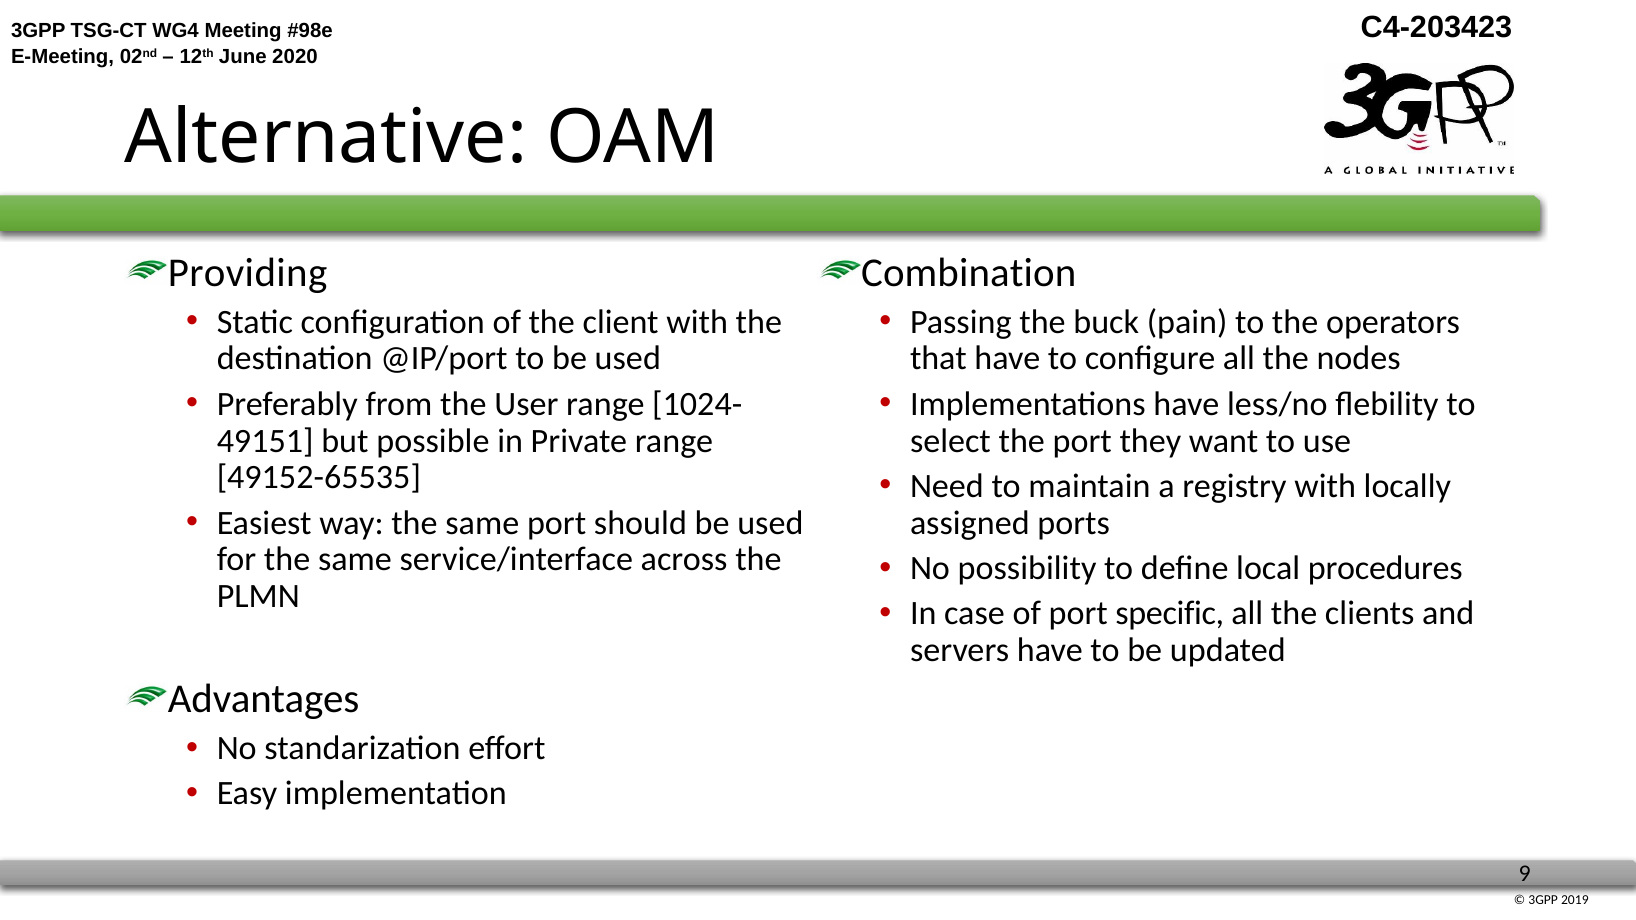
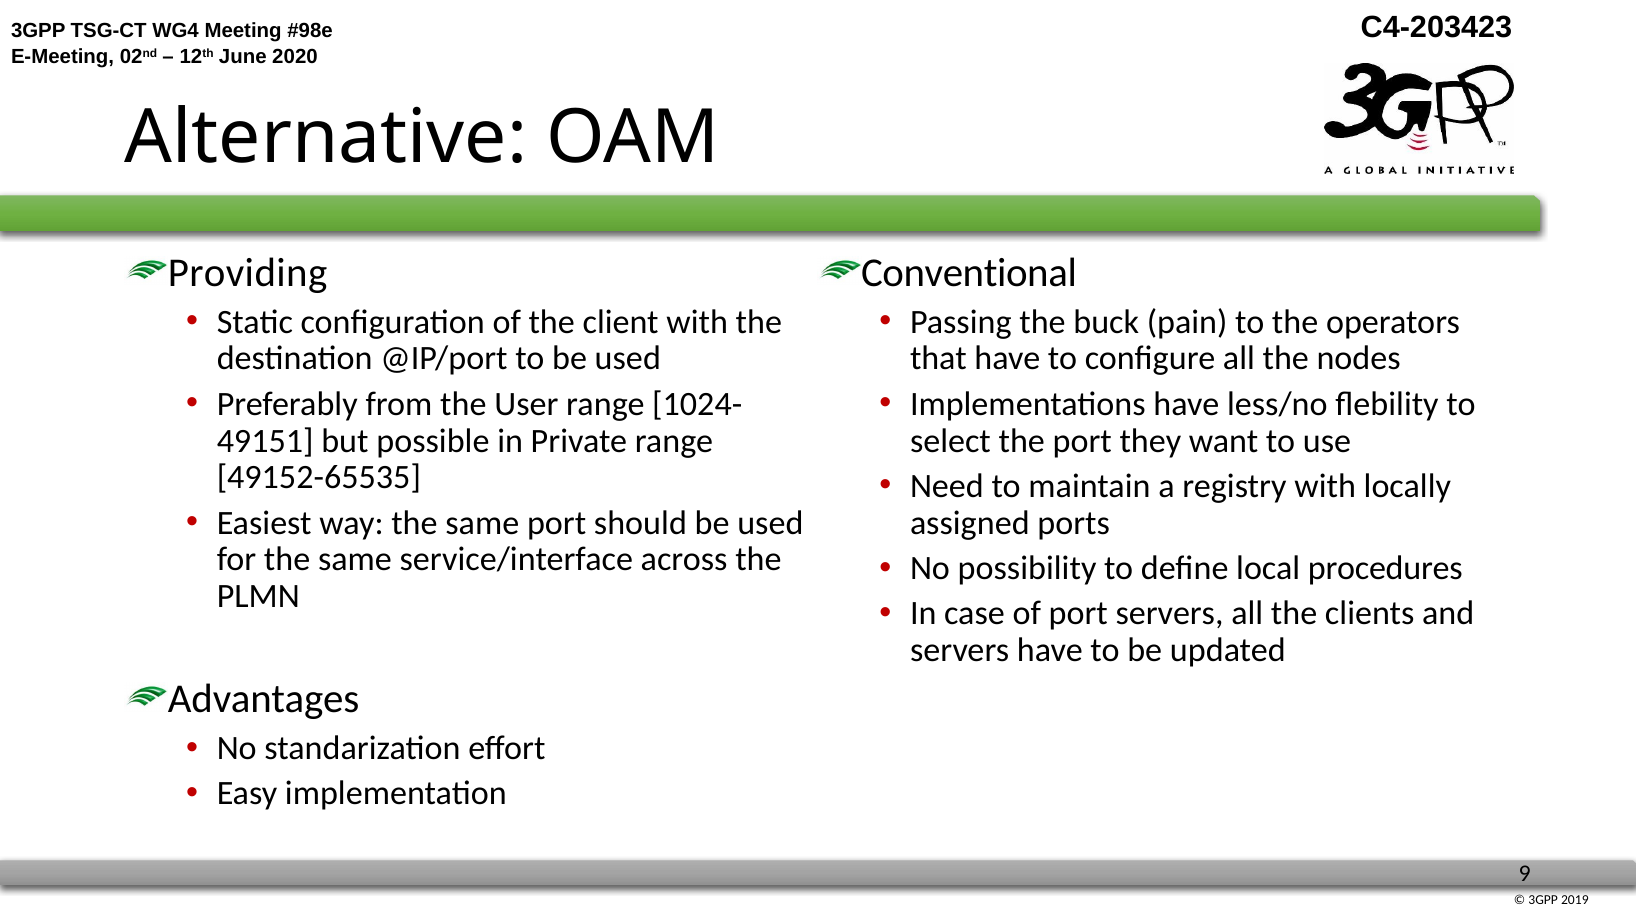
Combination: Combination -> Conventional
port specific: specific -> servers
